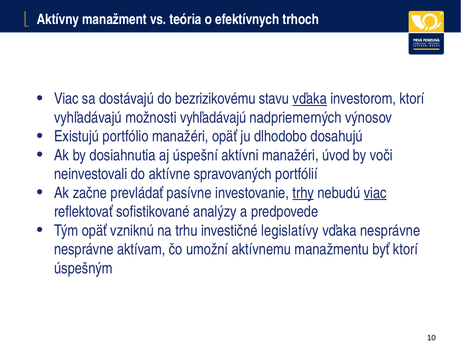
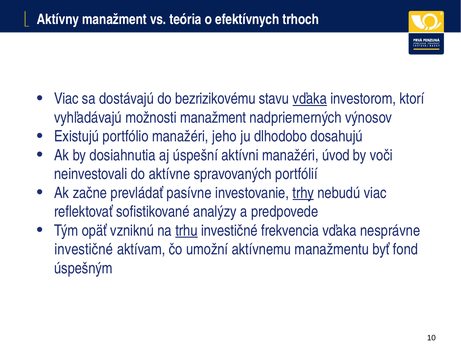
možnosti vyhľadávajú: vyhľadávajú -> manažment
manažéri opäť: opäť -> jeho
viac at (375, 193) underline: present -> none
trhu underline: none -> present
legislatívy: legislatívy -> frekvencia
nesprávne at (84, 249): nesprávne -> investičné
byť ktorí: ktorí -> fond
